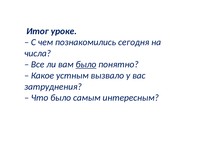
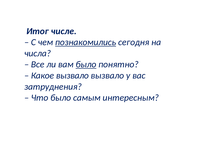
уроке: уроке -> числе
познакомились underline: none -> present
Какое устным: устным -> вызвало
